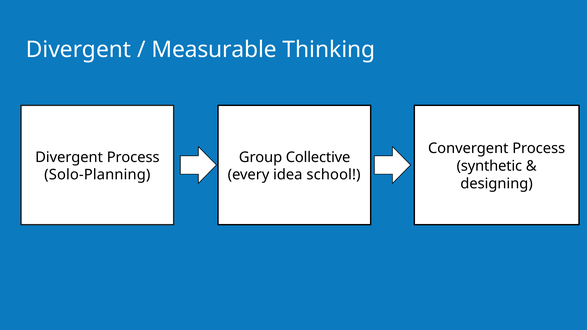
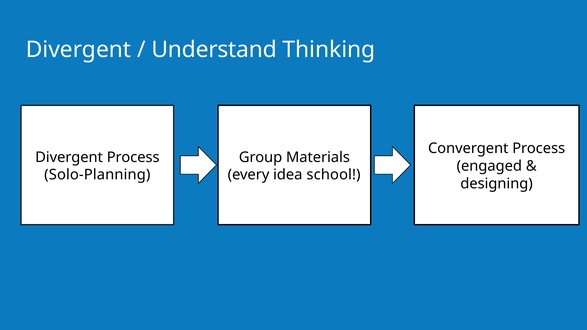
Measurable: Measurable -> Understand
Collective: Collective -> Materials
synthetic: synthetic -> engaged
